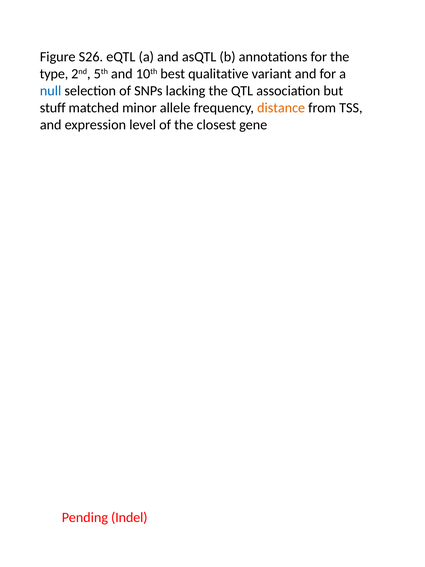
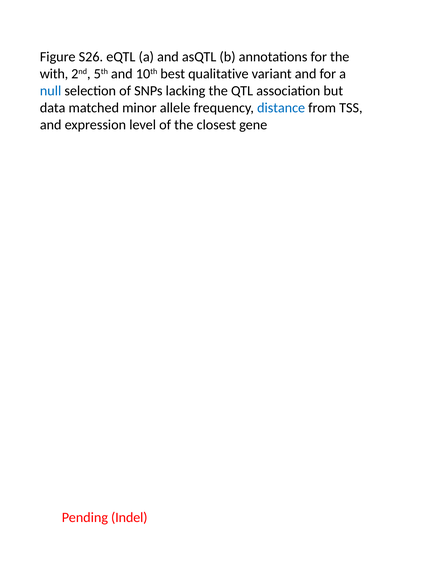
type: type -> with
stuff: stuff -> data
distance colour: orange -> blue
